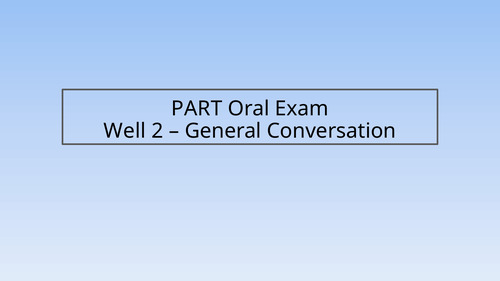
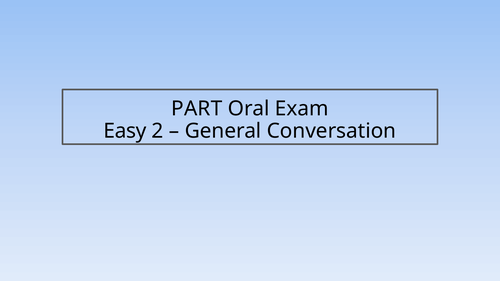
Well: Well -> Easy
